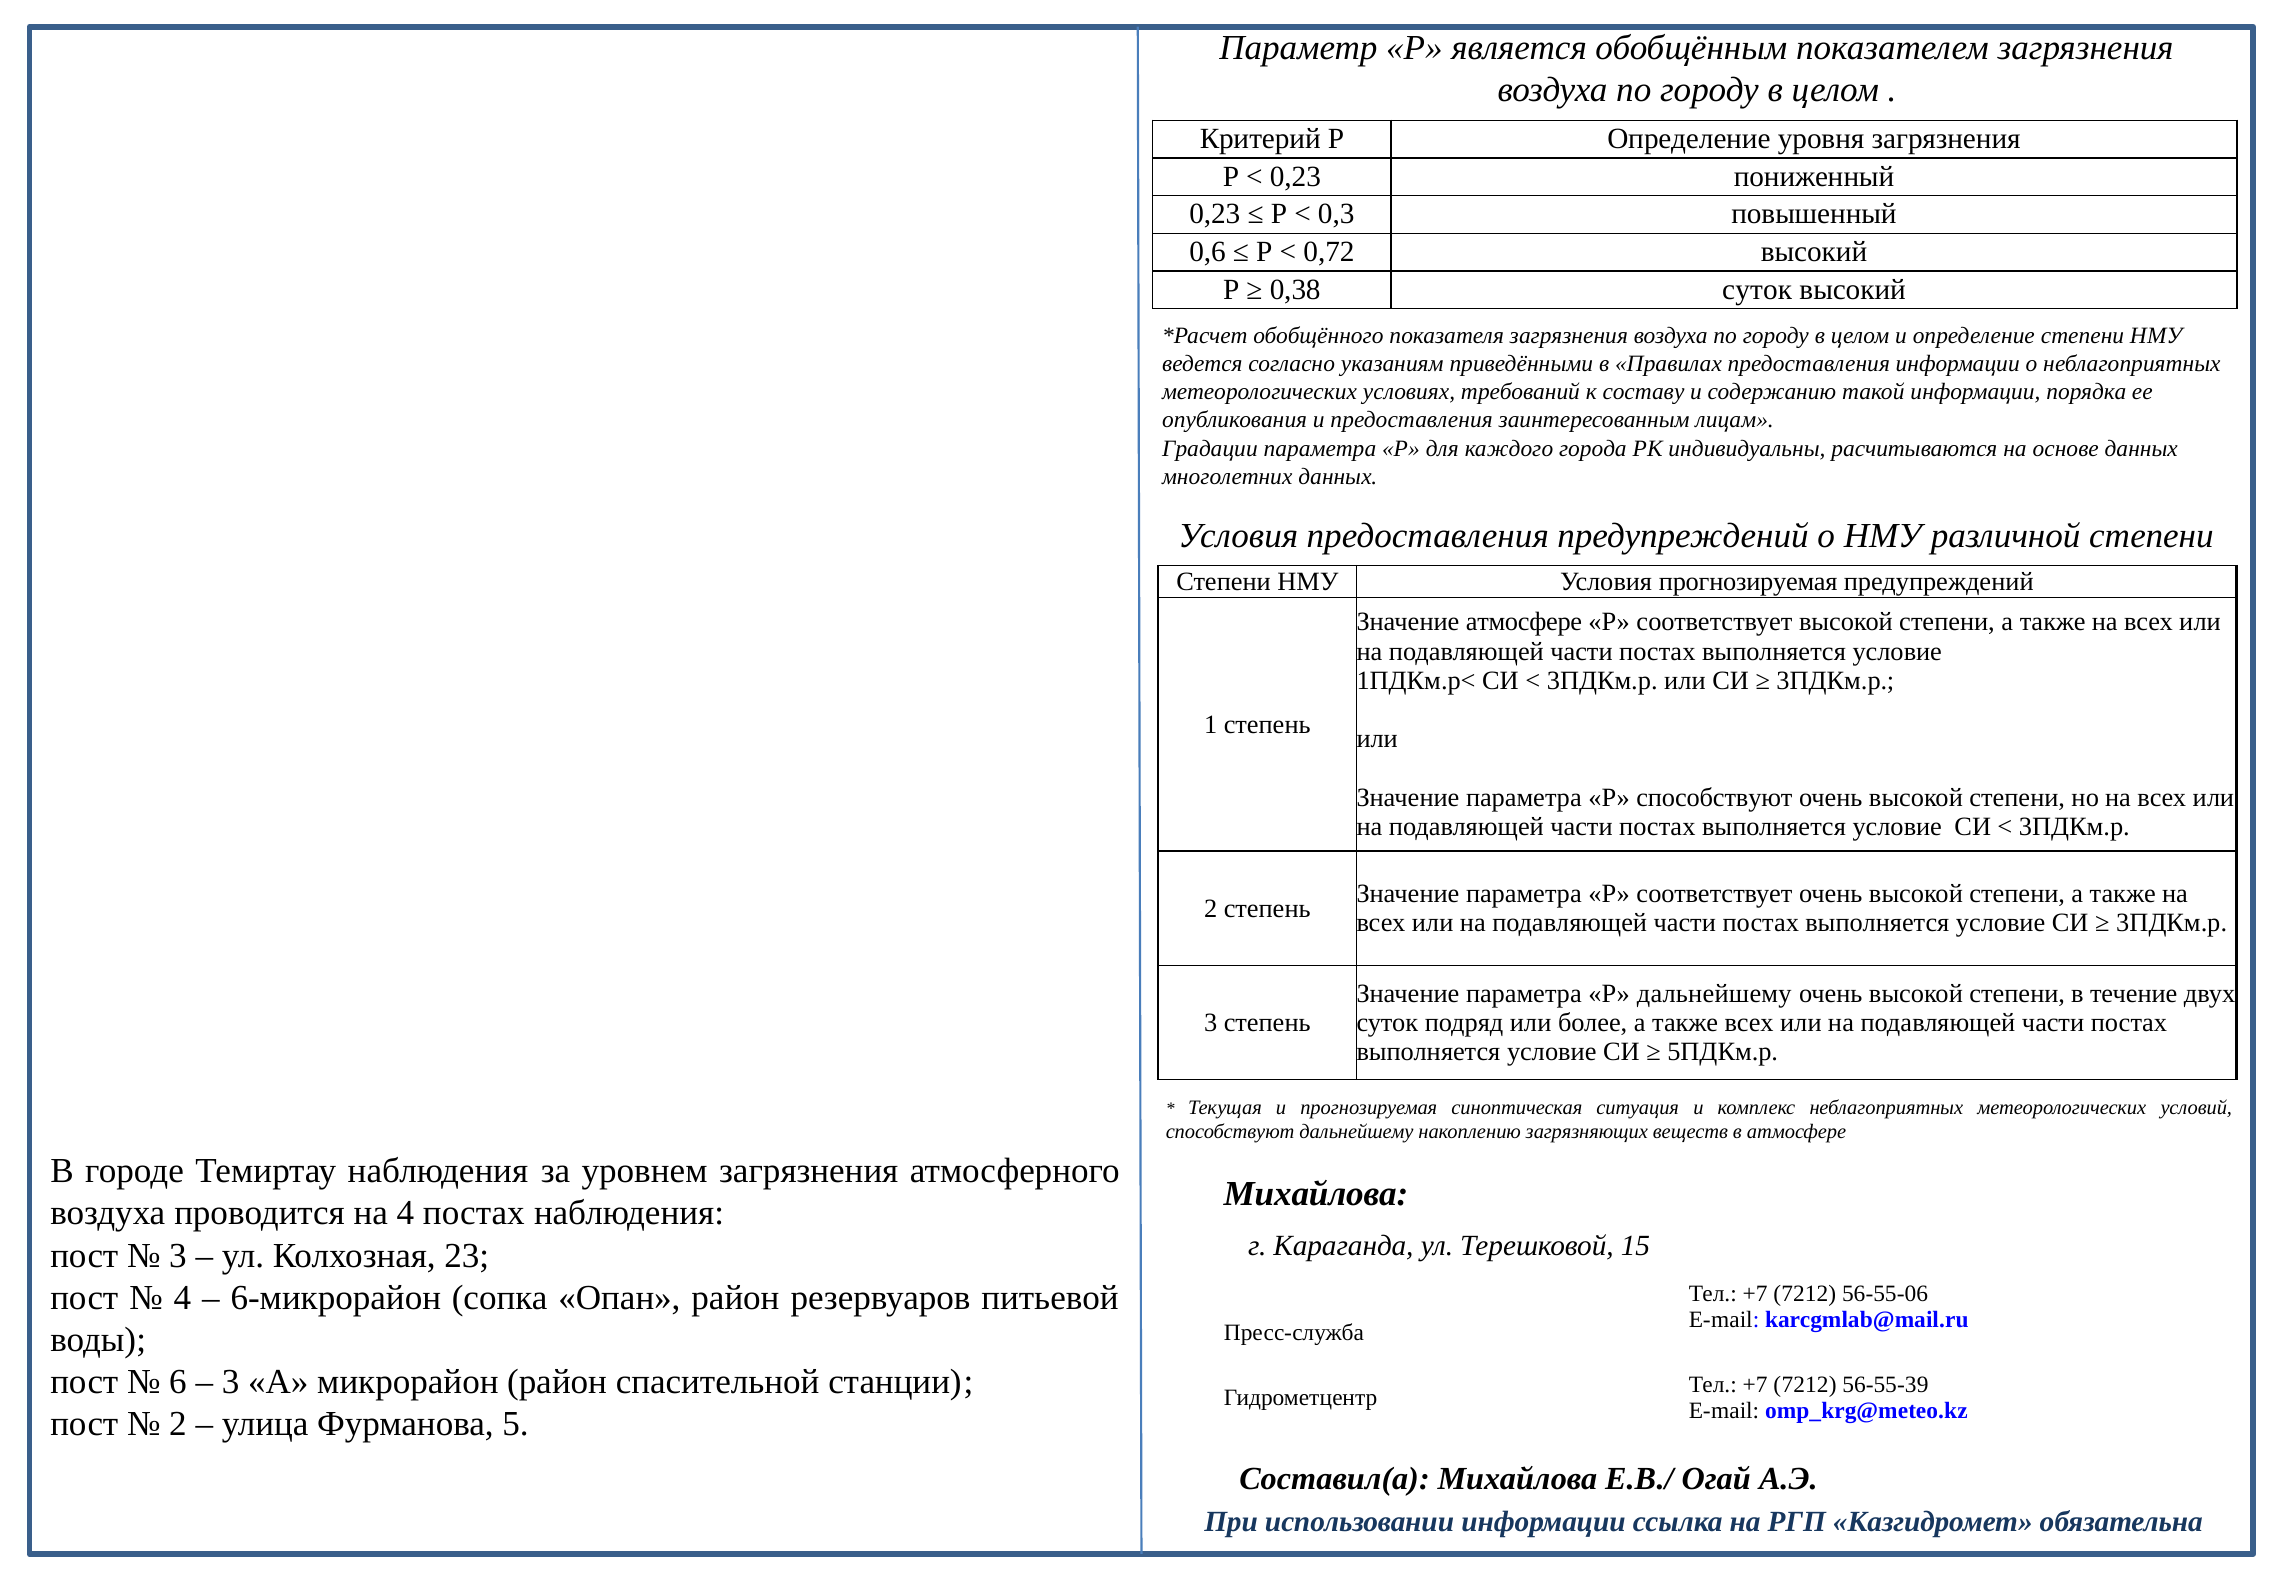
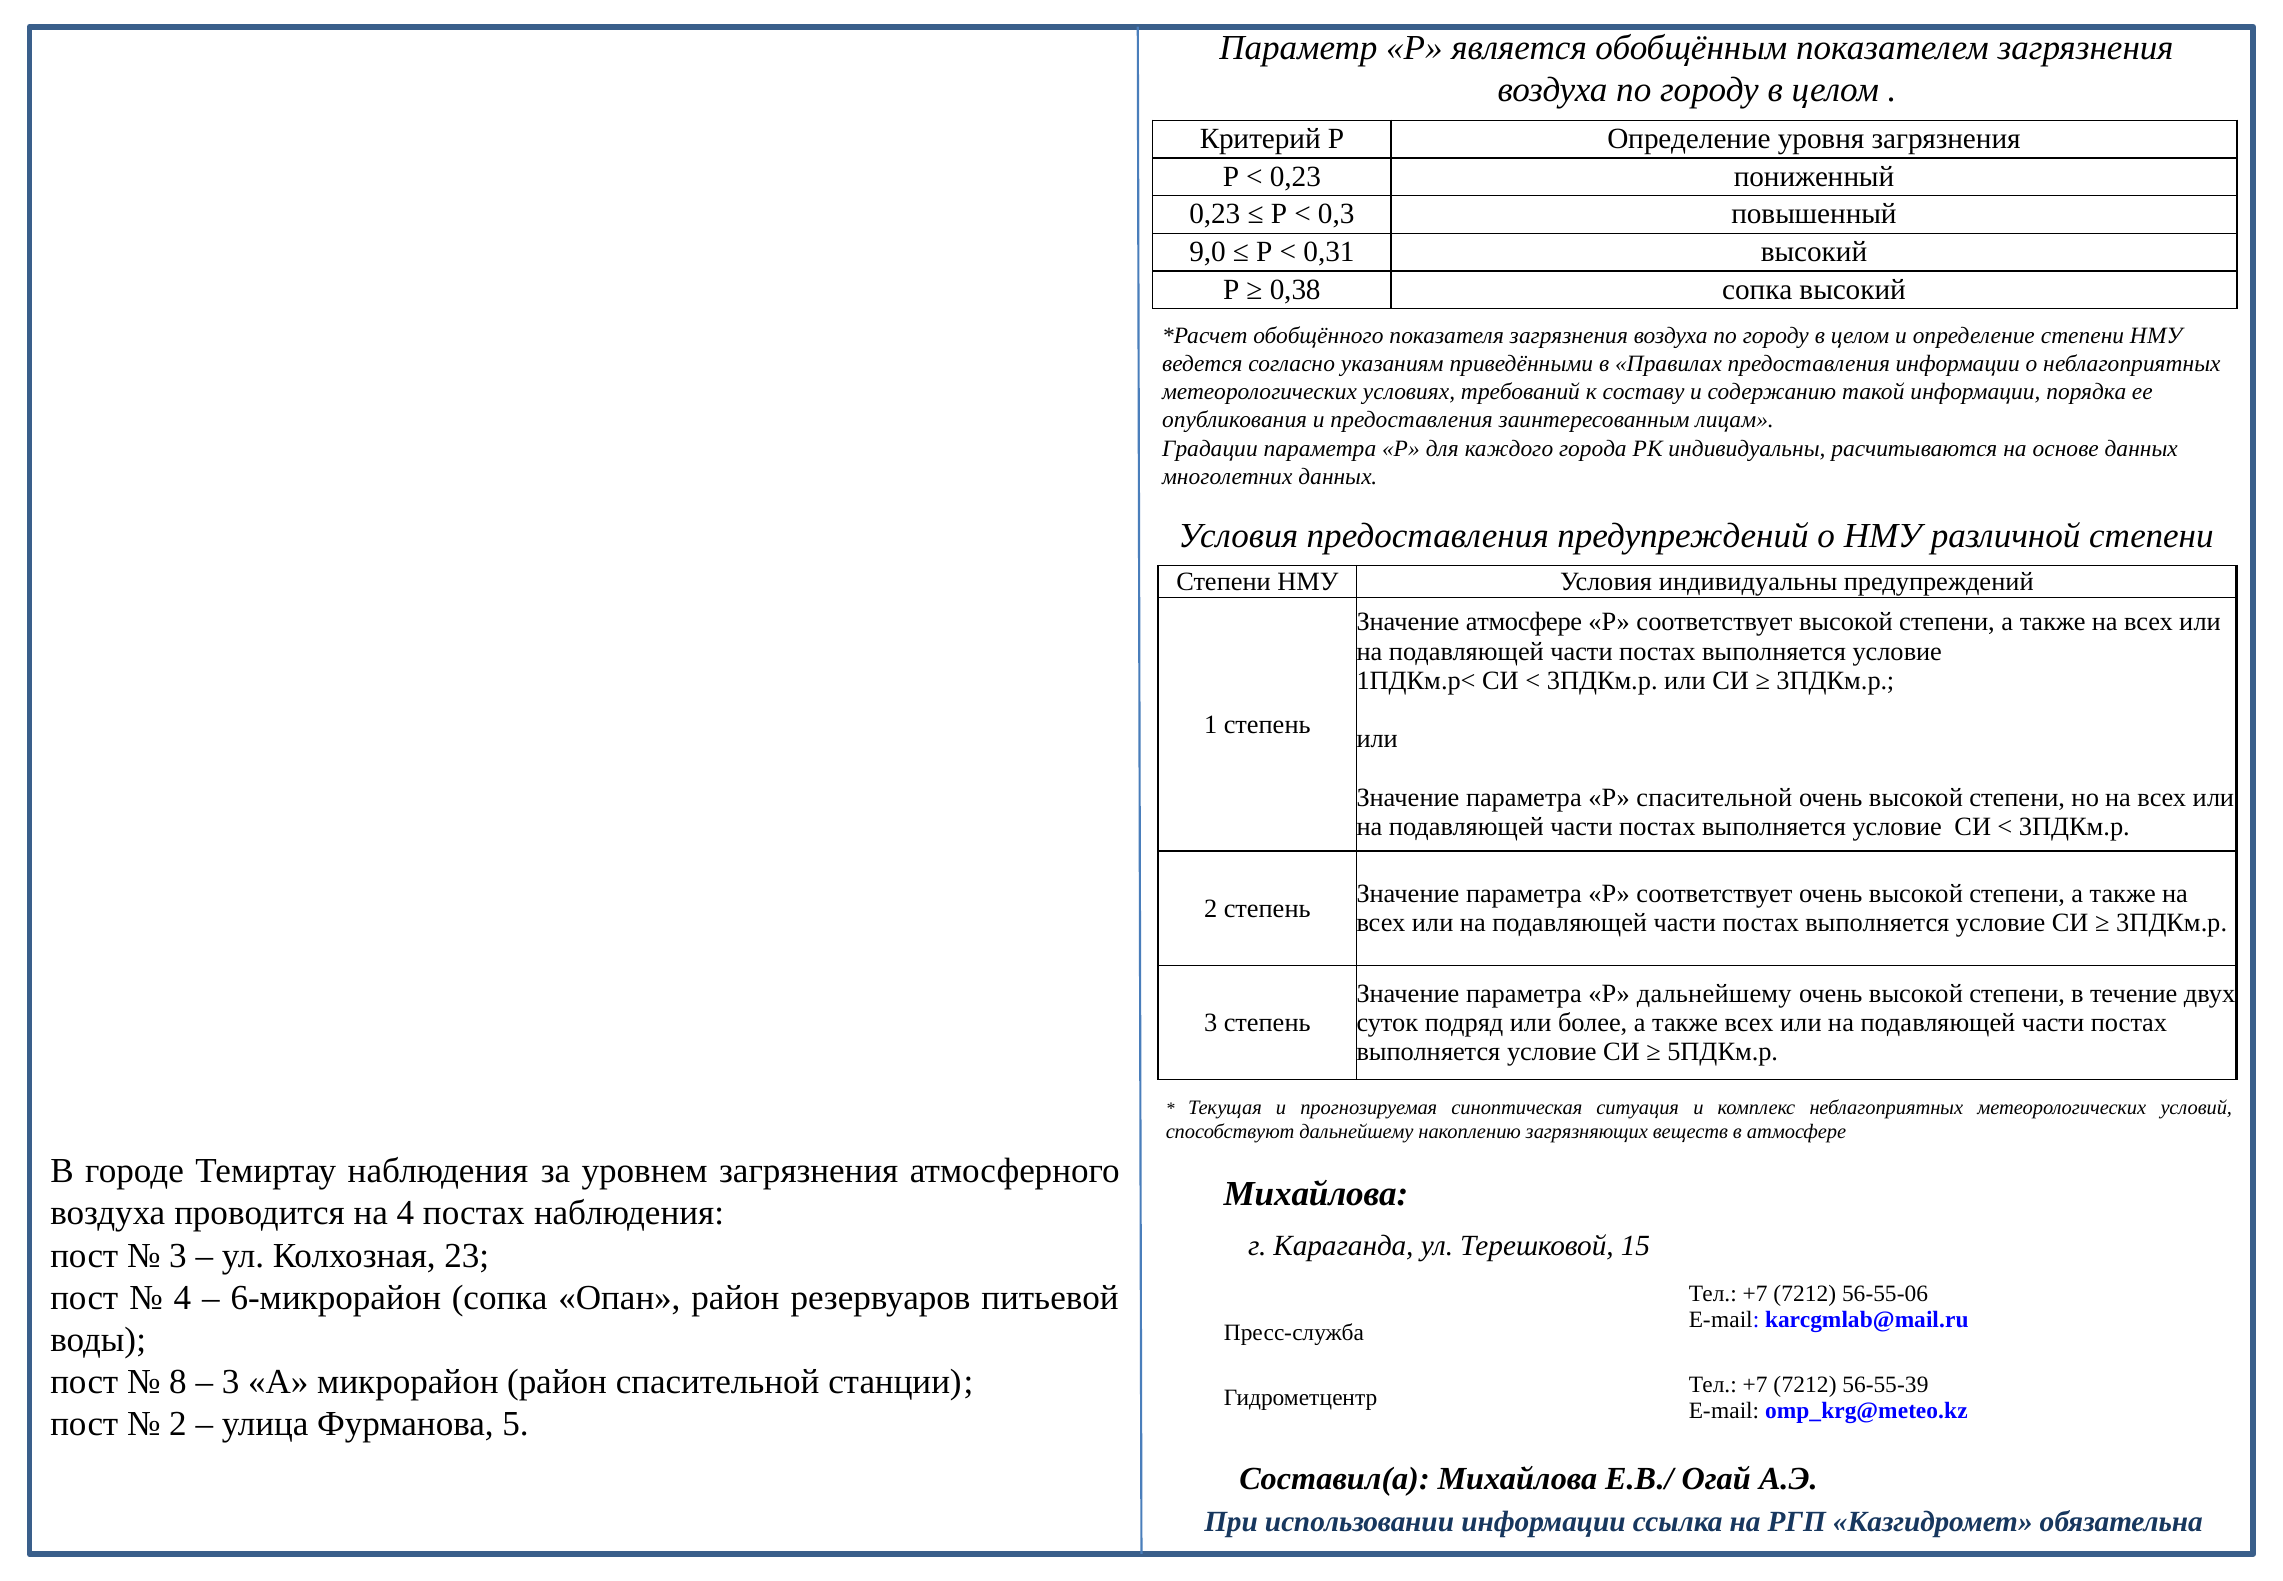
0,6: 0,6 -> 9,0
0,72: 0,72 -> 0,31
0,38 суток: суток -> сопка
Условия прогнозируемая: прогнозируемая -> индивидуальны
Р способствуют: способствуют -> спасительной
6: 6 -> 8
